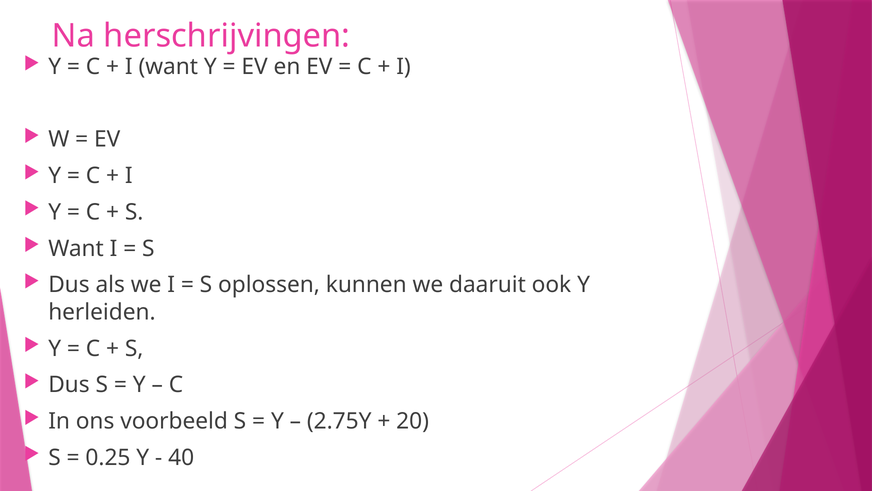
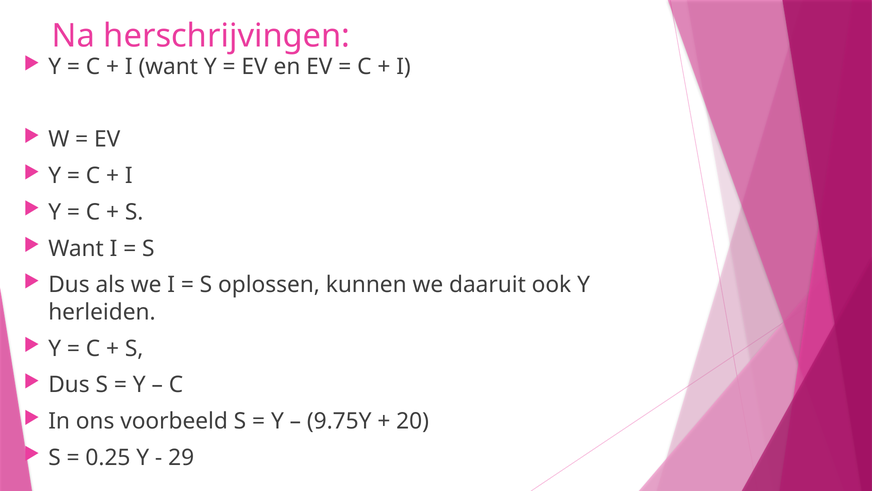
2.75Y: 2.75Y -> 9.75Y
40: 40 -> 29
